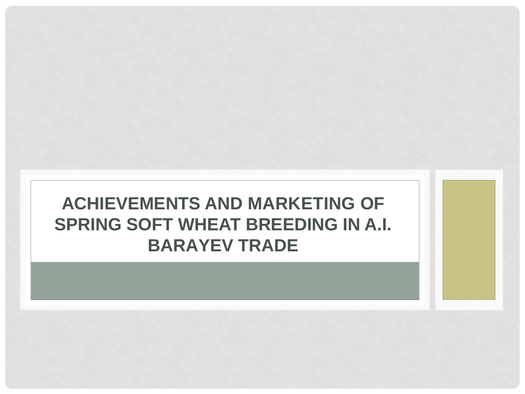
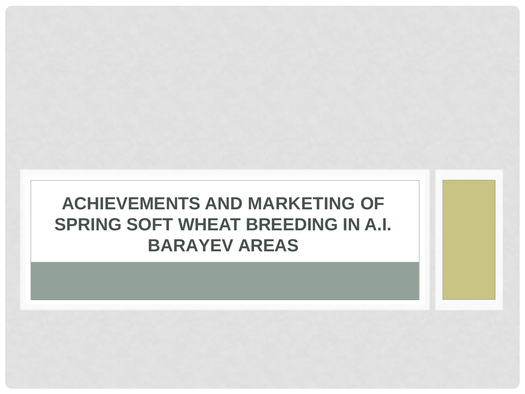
TRADE: TRADE -> AREAS
